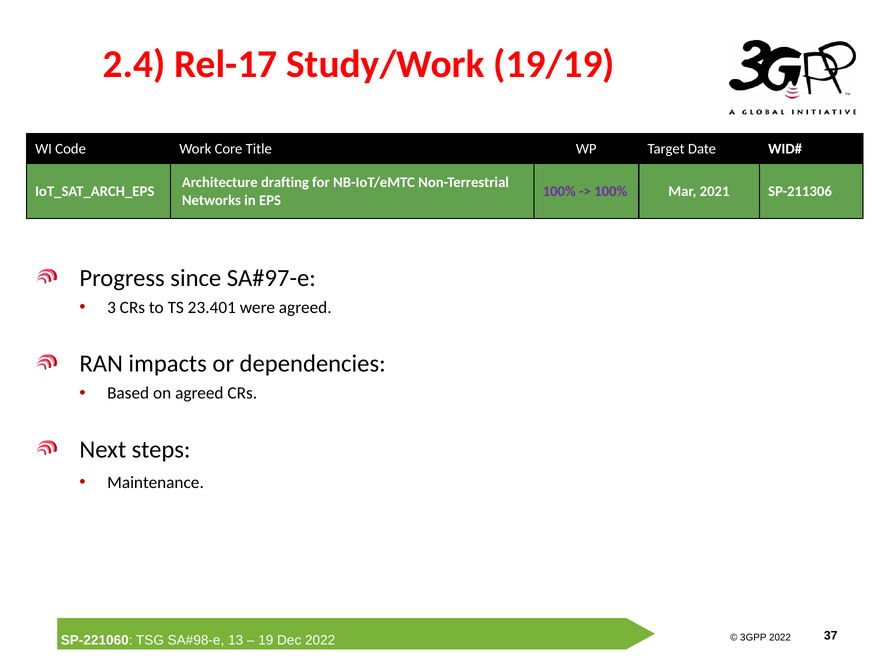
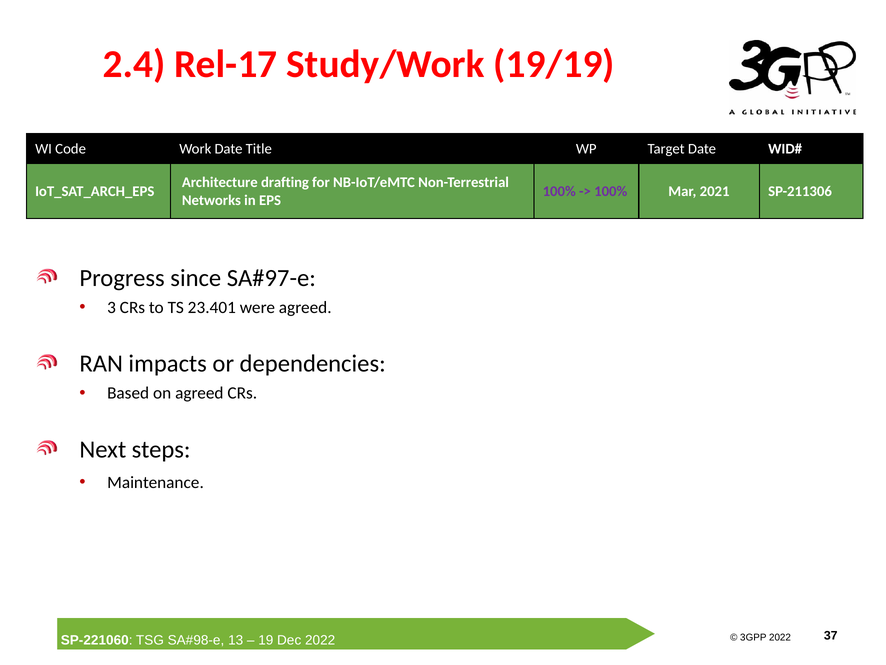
Work Core: Core -> Date
